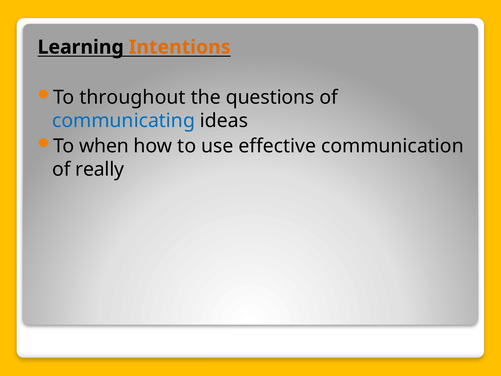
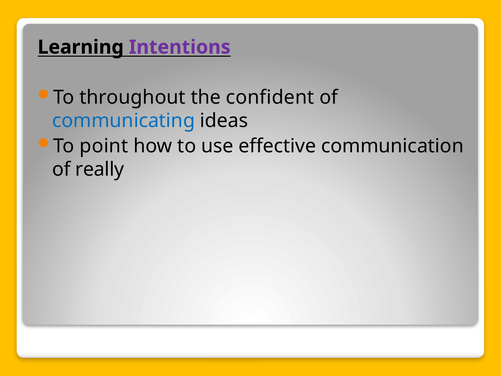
Intentions colour: orange -> purple
questions: questions -> confident
when: when -> point
